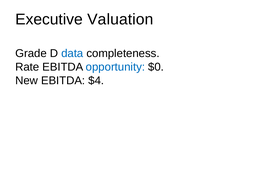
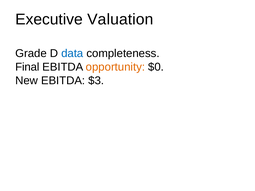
Rate: Rate -> Final
opportunity colour: blue -> orange
$4: $4 -> $3
